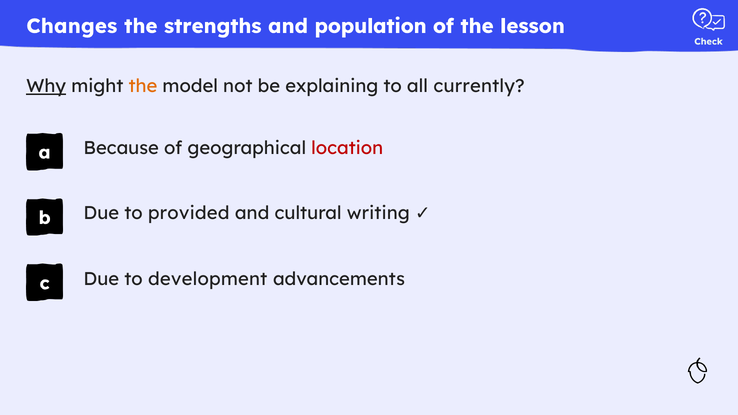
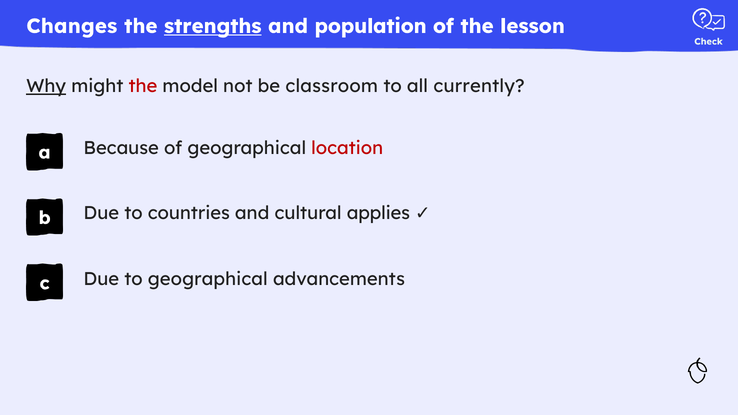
strengths underline: none -> present
the at (143, 86) colour: orange -> red
explaining: explaining -> classroom
provided: provided -> countries
writing: writing -> applies
to development: development -> geographical
